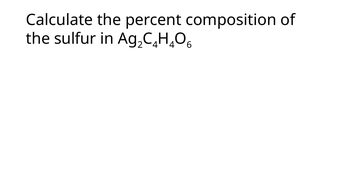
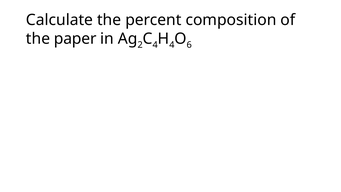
sulfur: sulfur -> paper
